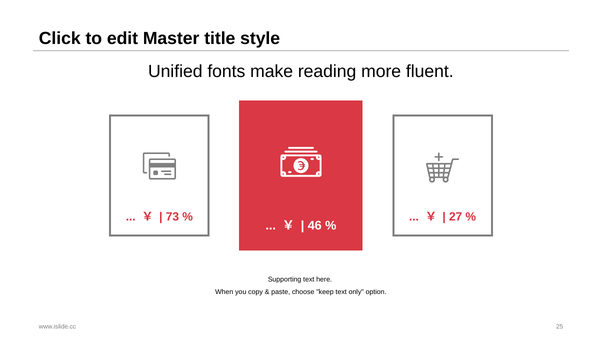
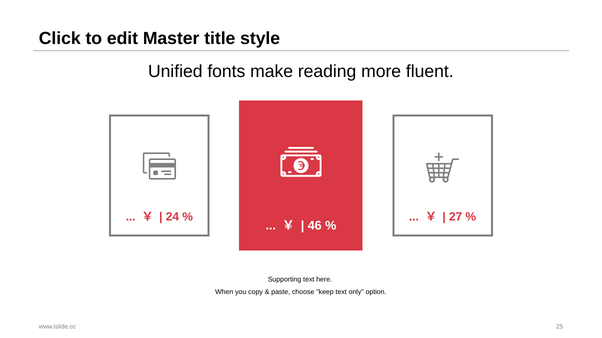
73: 73 -> 24
